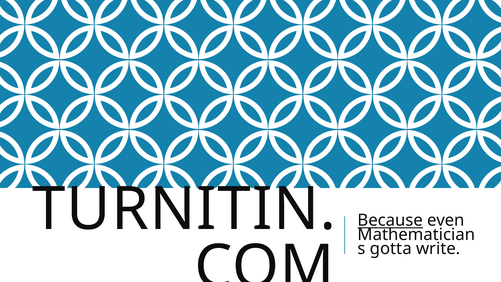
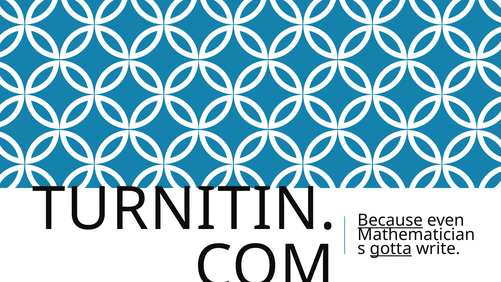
gotta underline: none -> present
